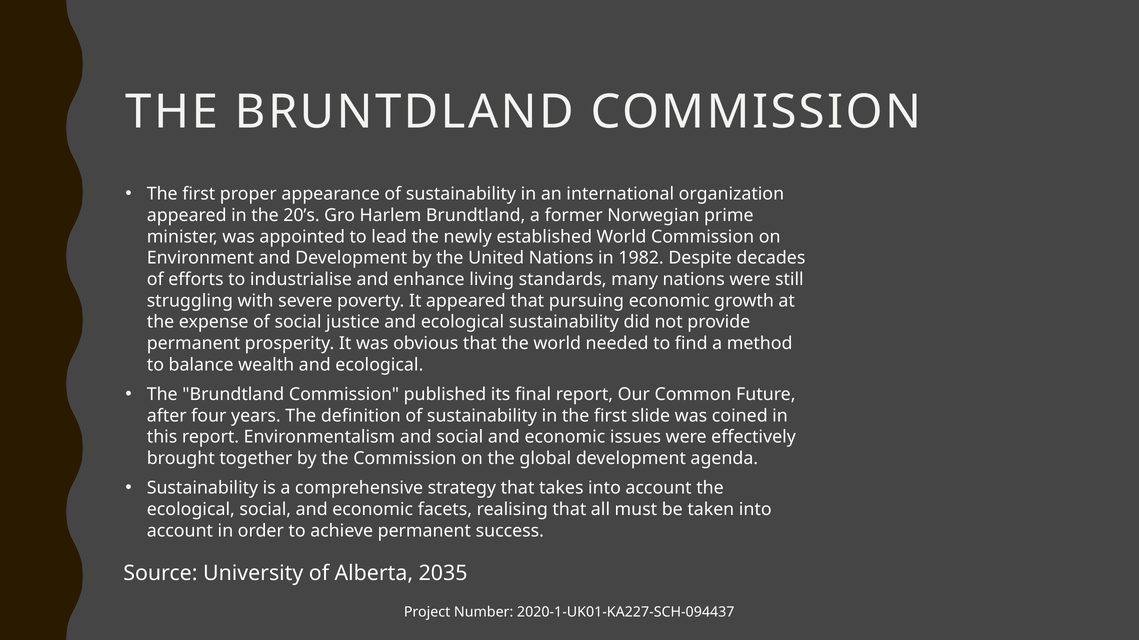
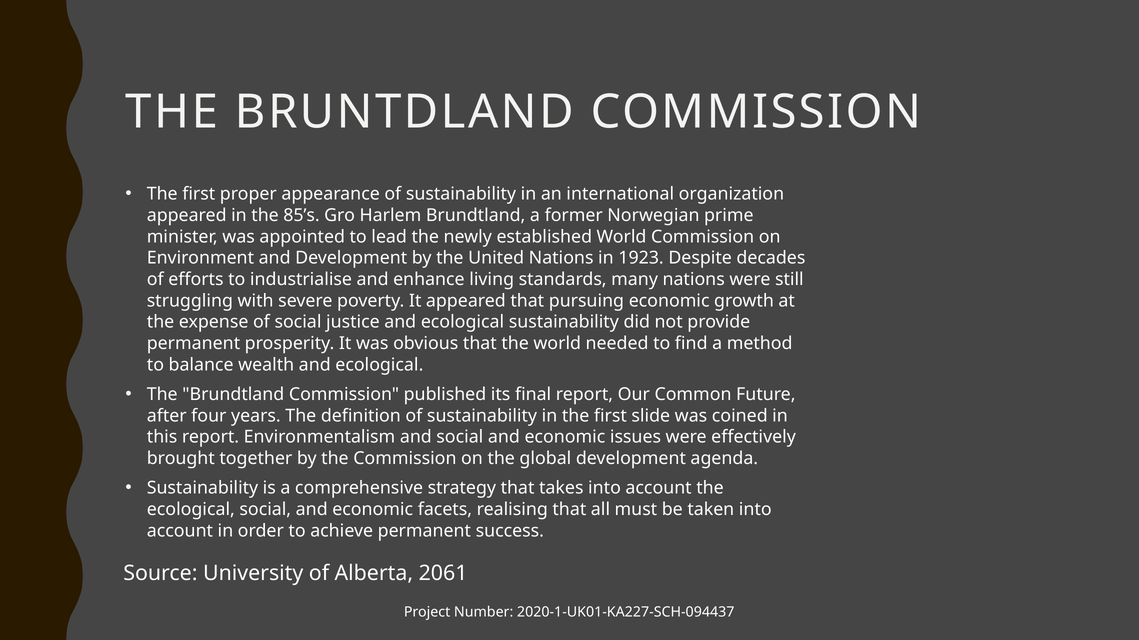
20’s: 20’s -> 85’s
1982: 1982 -> 1923
2035: 2035 -> 2061
